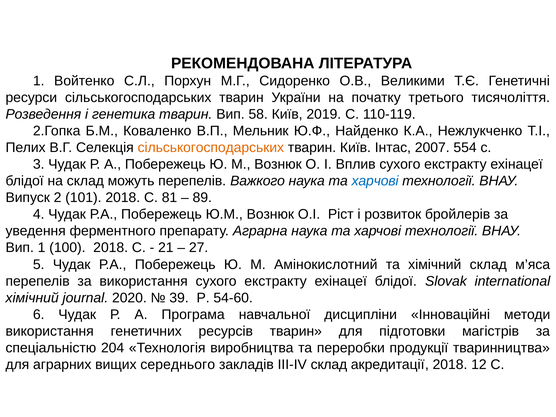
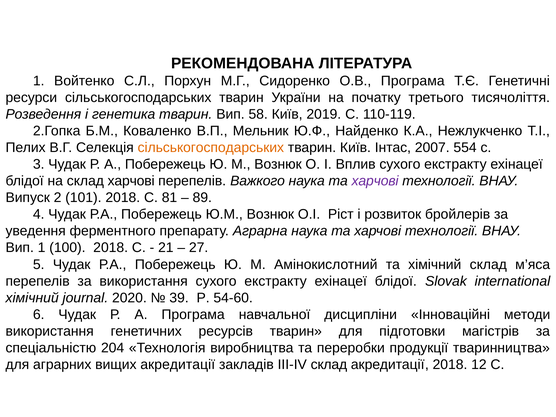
О.В Великими: Великими -> Програма
склад можуть: можуть -> харчові
харчові at (375, 181) colour: blue -> purple
вищих середнього: середнього -> акредитації
